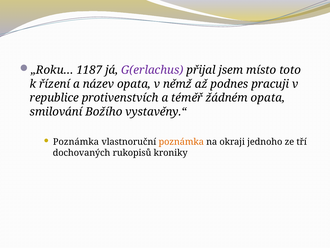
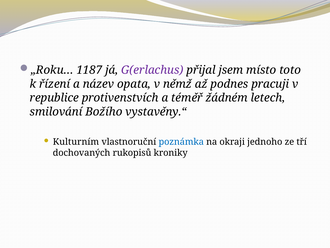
žádném opata: opata -> letech
Poznámka at (76, 142): Poznámka -> Kulturním
poznámka at (181, 142) colour: orange -> blue
